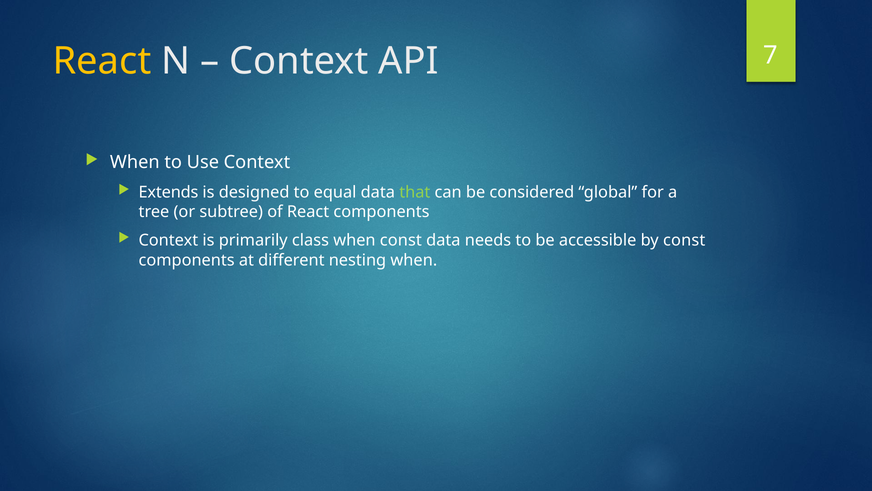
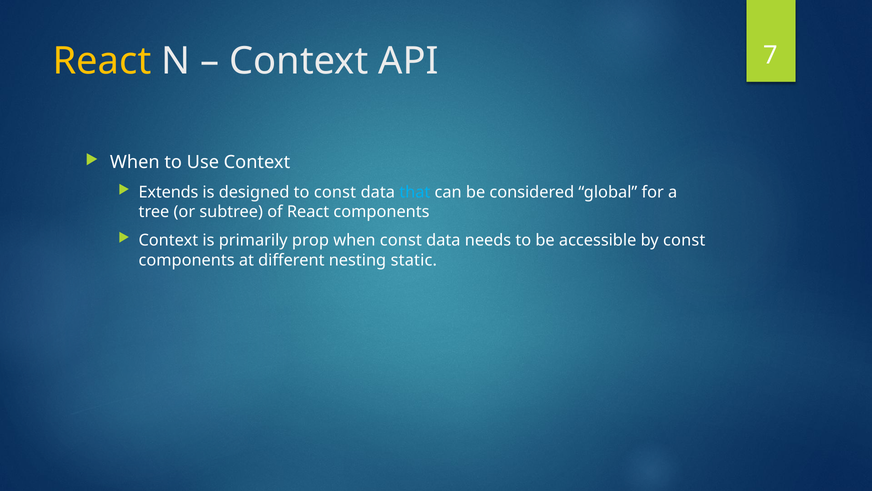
to equal: equal -> const
that colour: light green -> light blue
class: class -> prop
nesting when: when -> static
